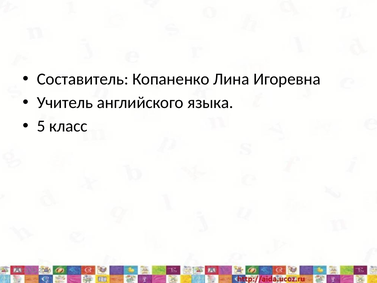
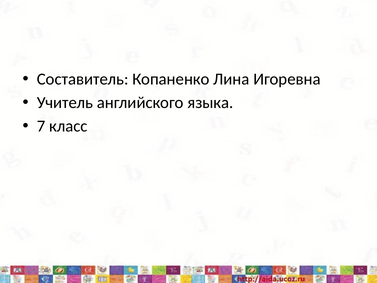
5: 5 -> 7
